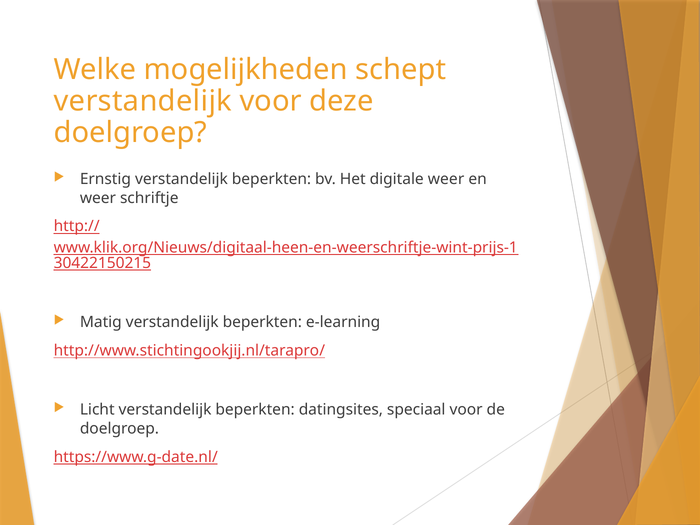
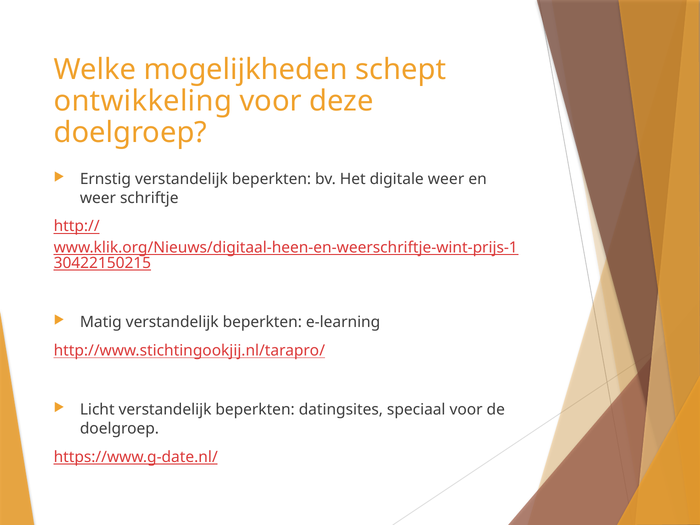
verstandelijk at (143, 101): verstandelijk -> ontwikkeling
